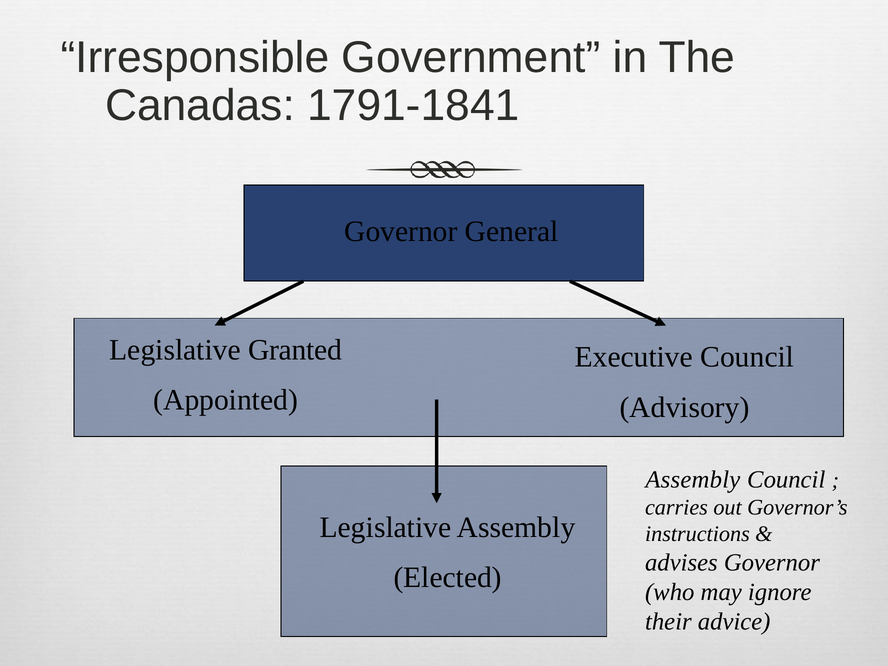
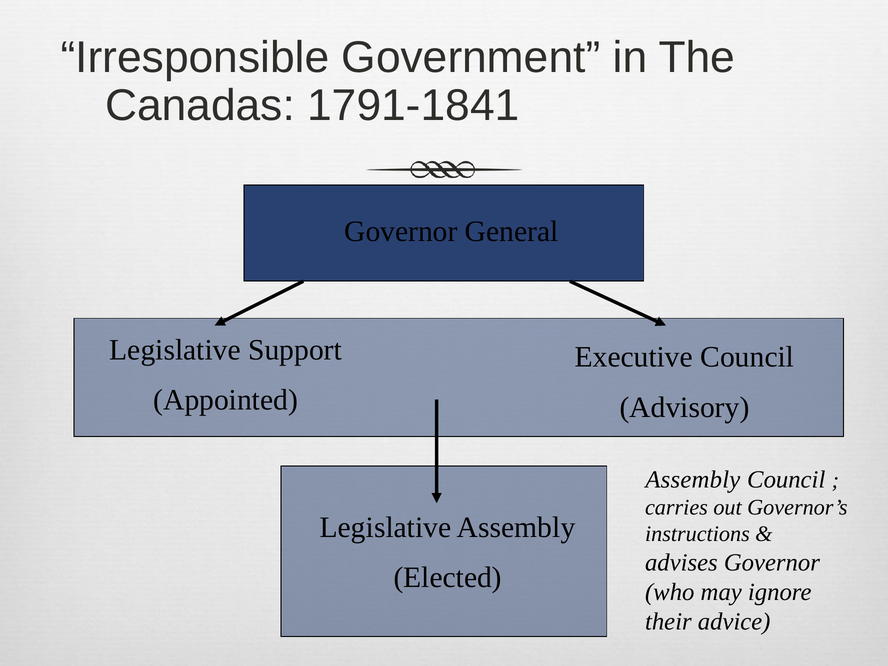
Granted: Granted -> Support
